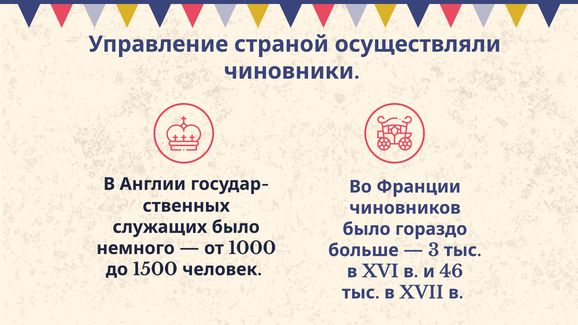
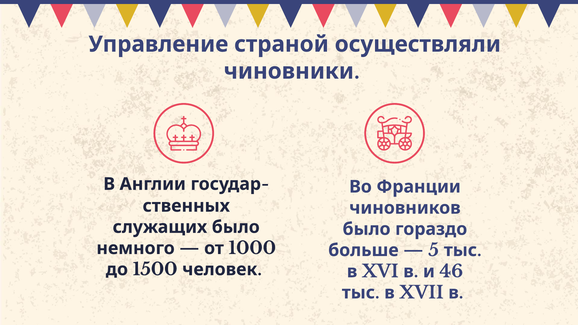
3: 3 -> 5
